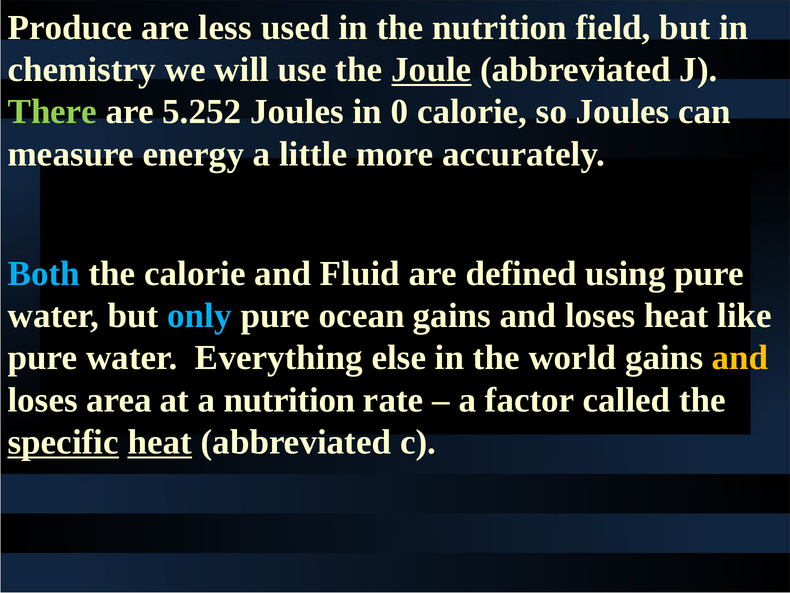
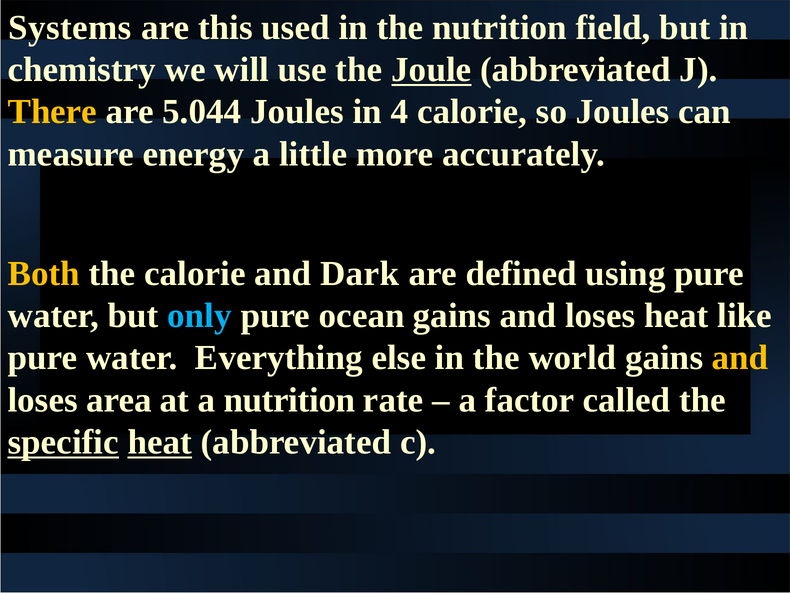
Produce: Produce -> Systems
less: less -> this
There colour: light green -> yellow
5.252: 5.252 -> 5.044
0: 0 -> 4
Both colour: light blue -> yellow
Fluid: Fluid -> Dark
